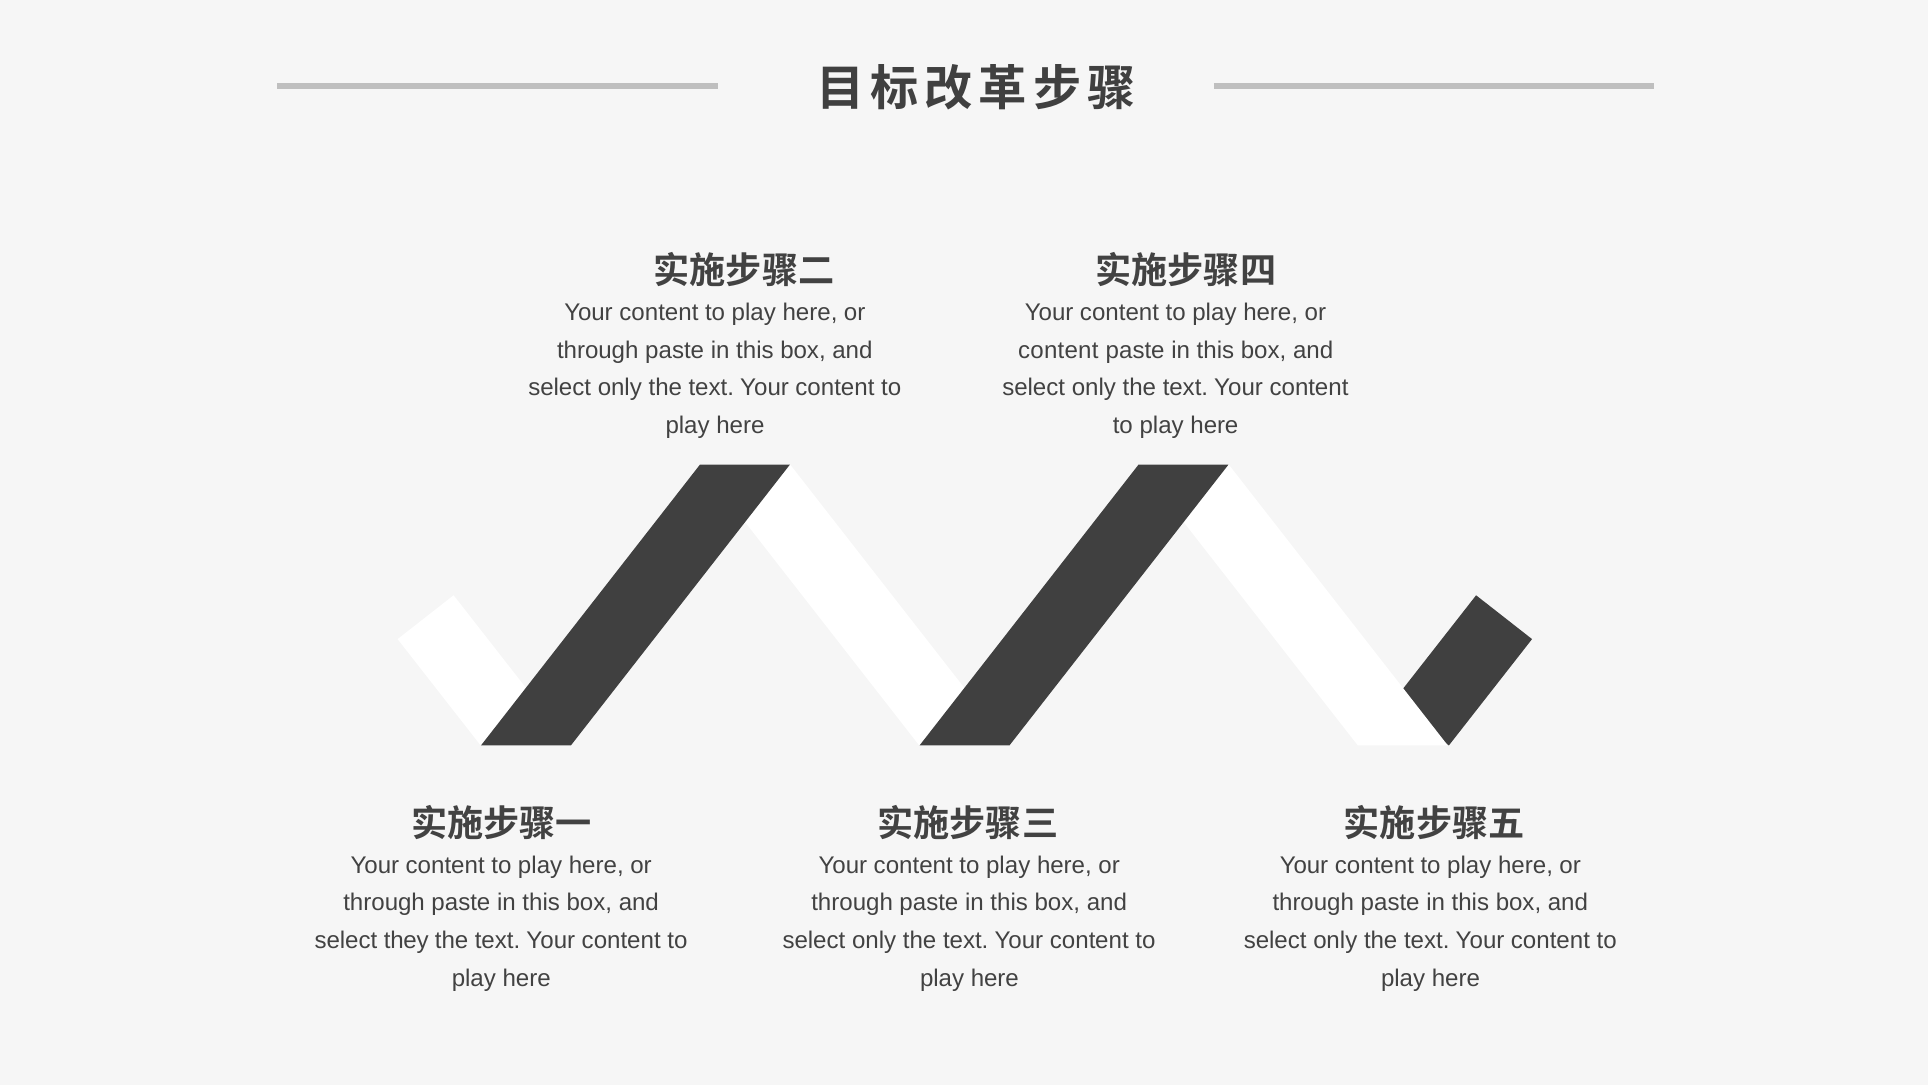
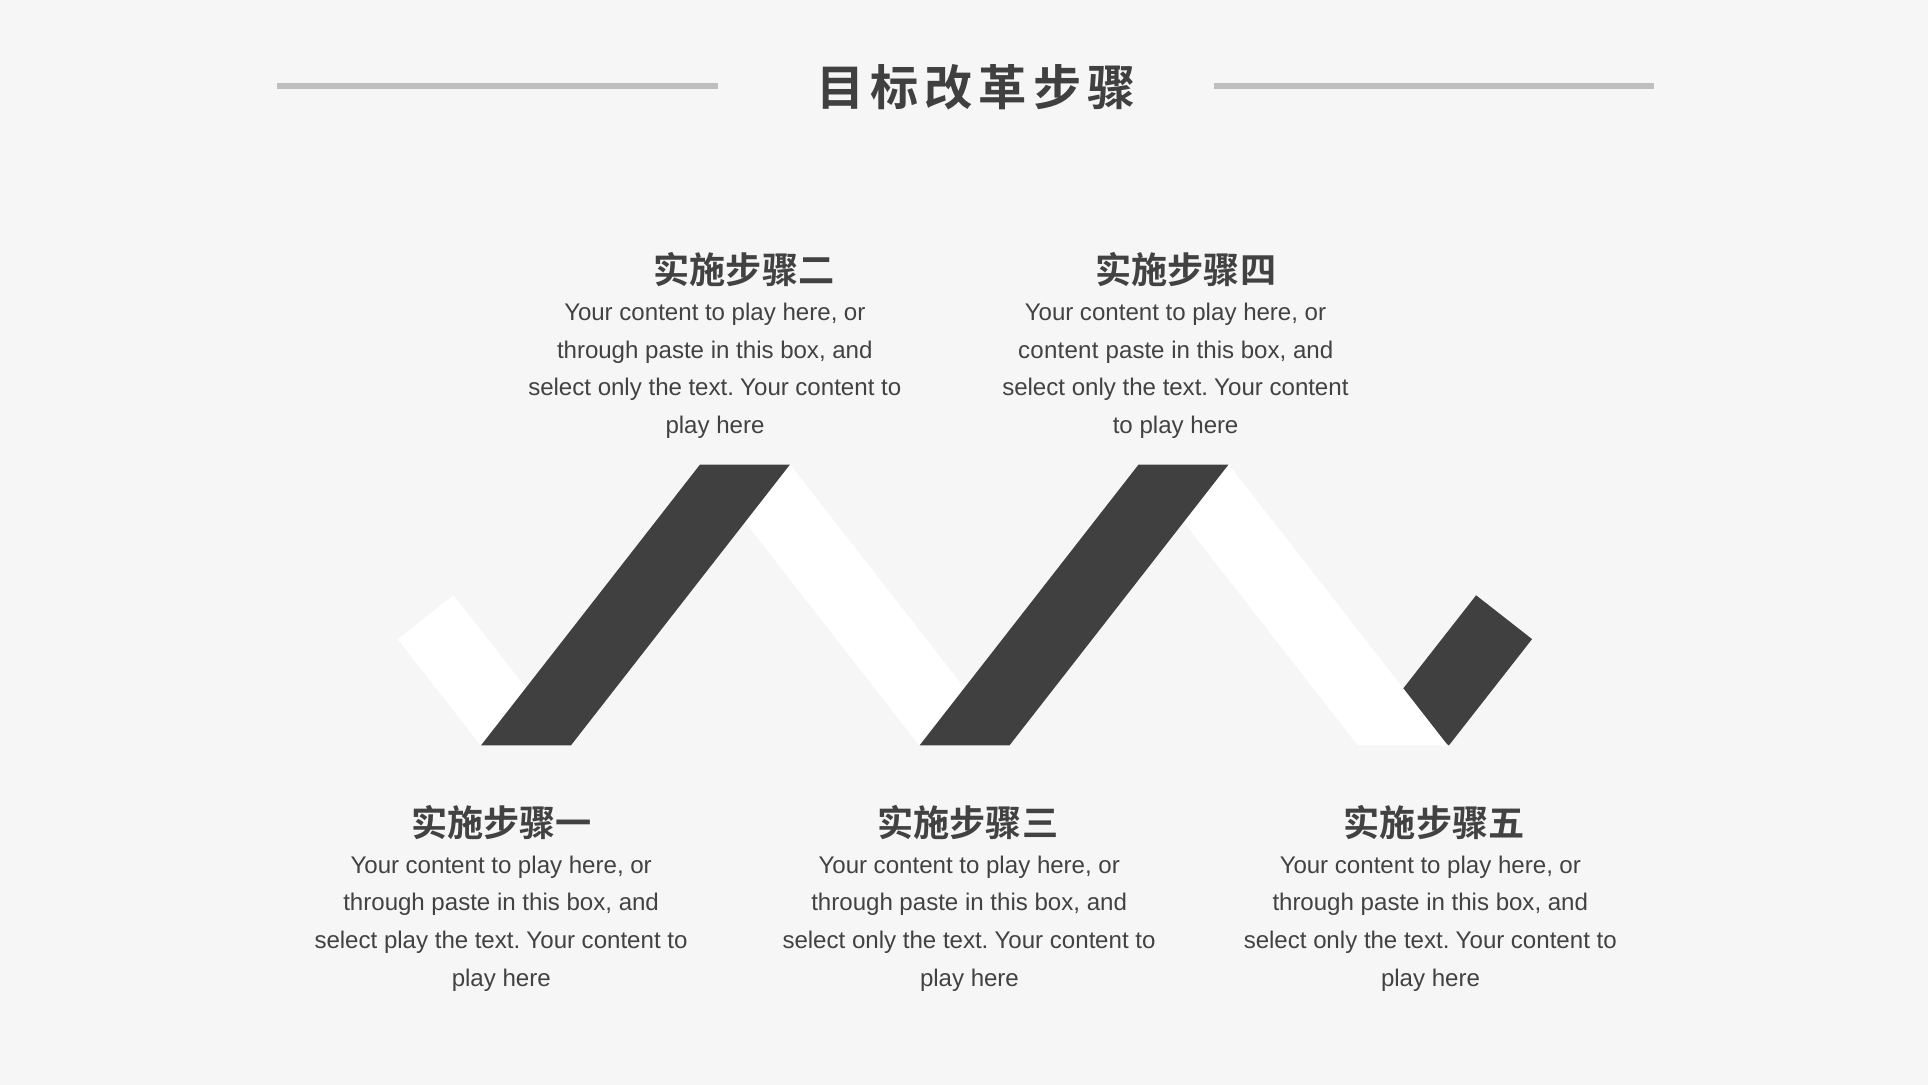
select they: they -> play
